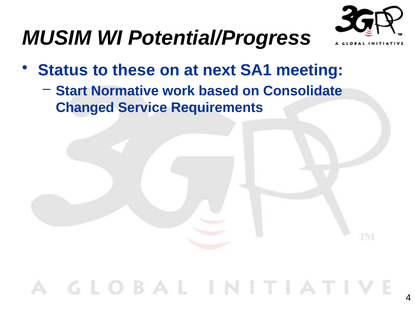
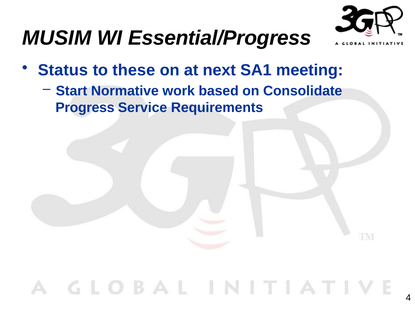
Potential/Progress: Potential/Progress -> Essential/Progress
Changed: Changed -> Progress
